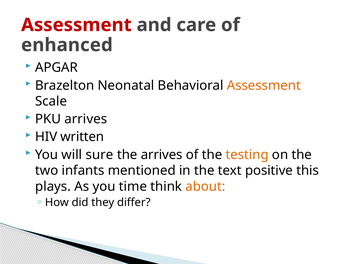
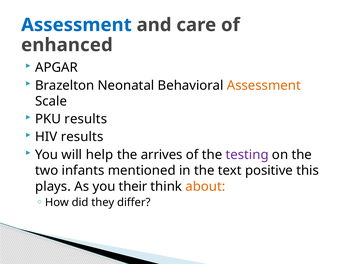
Assessment at (76, 25) colour: red -> blue
PKU arrives: arrives -> results
HIV written: written -> results
sure: sure -> help
testing colour: orange -> purple
time: time -> their
